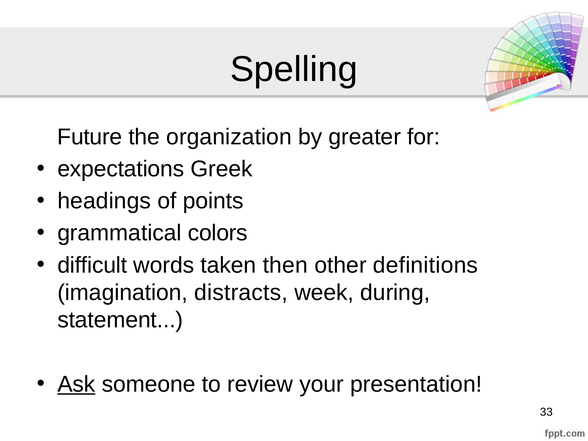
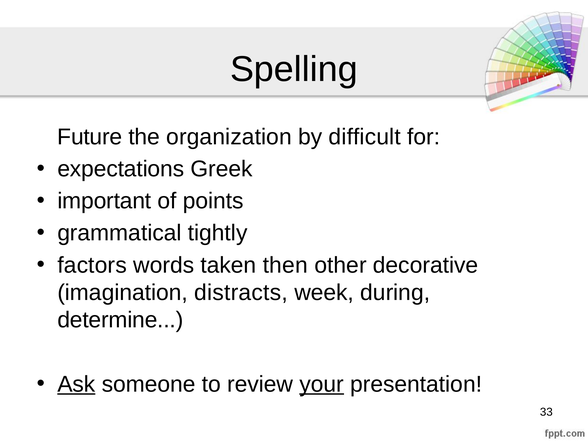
greater: greater -> difficult
headings: headings -> important
colors: colors -> tightly
difficult: difficult -> factors
definitions: definitions -> decorative
statement: statement -> determine
your underline: none -> present
